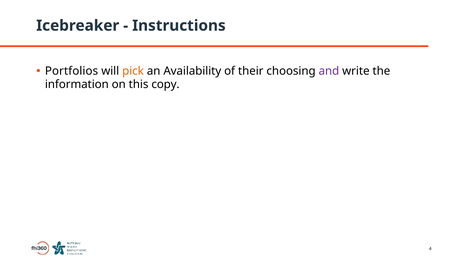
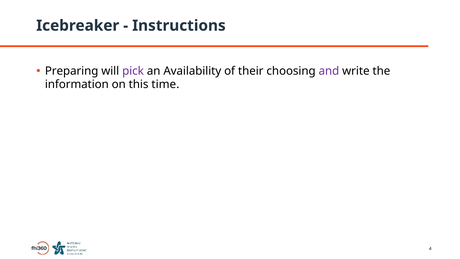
Portfolios: Portfolios -> Preparing
pick colour: orange -> purple
copy: copy -> time
